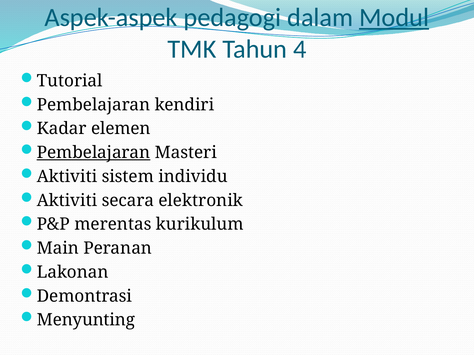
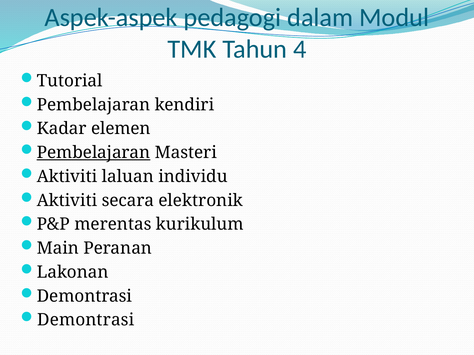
Modul underline: present -> none
sistem: sistem -> laluan
Menyunting at (86, 320): Menyunting -> Demontrasi
